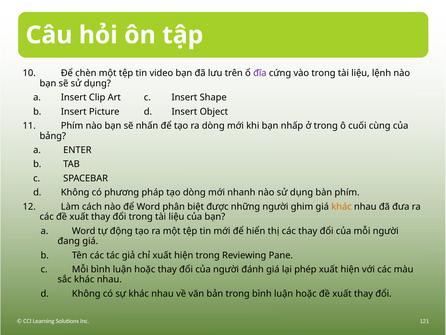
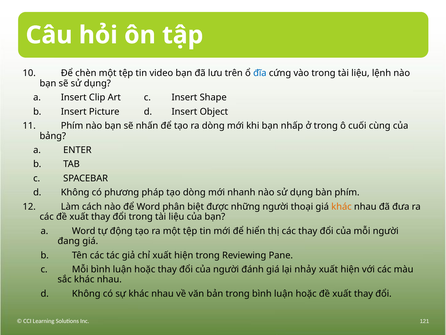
đĩa colour: purple -> blue
ghim: ghim -> thoại
phép: phép -> nhảy
